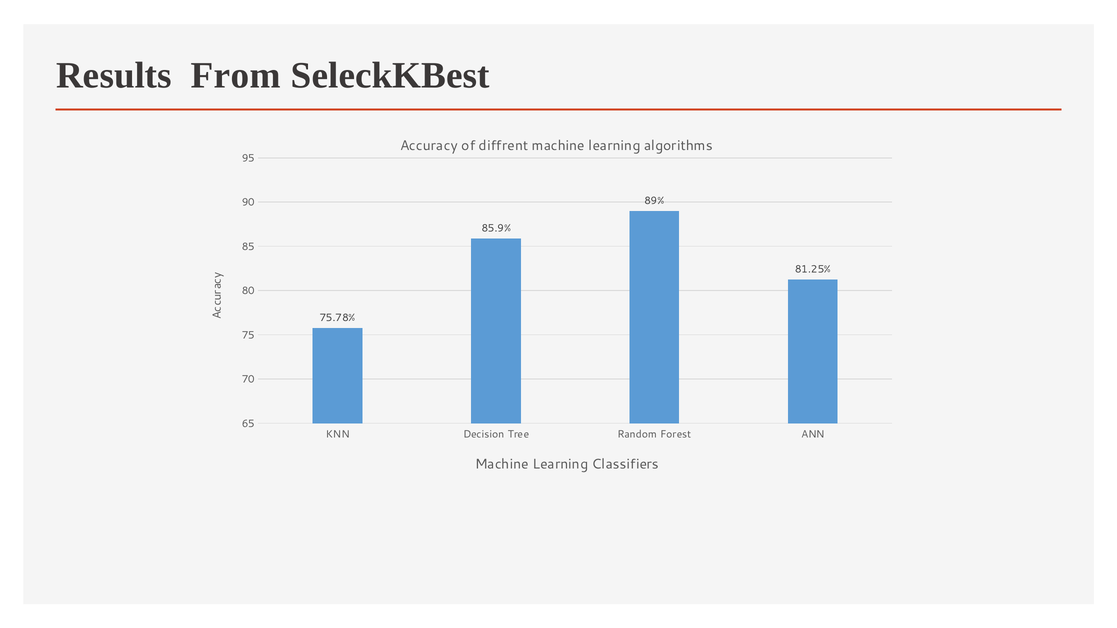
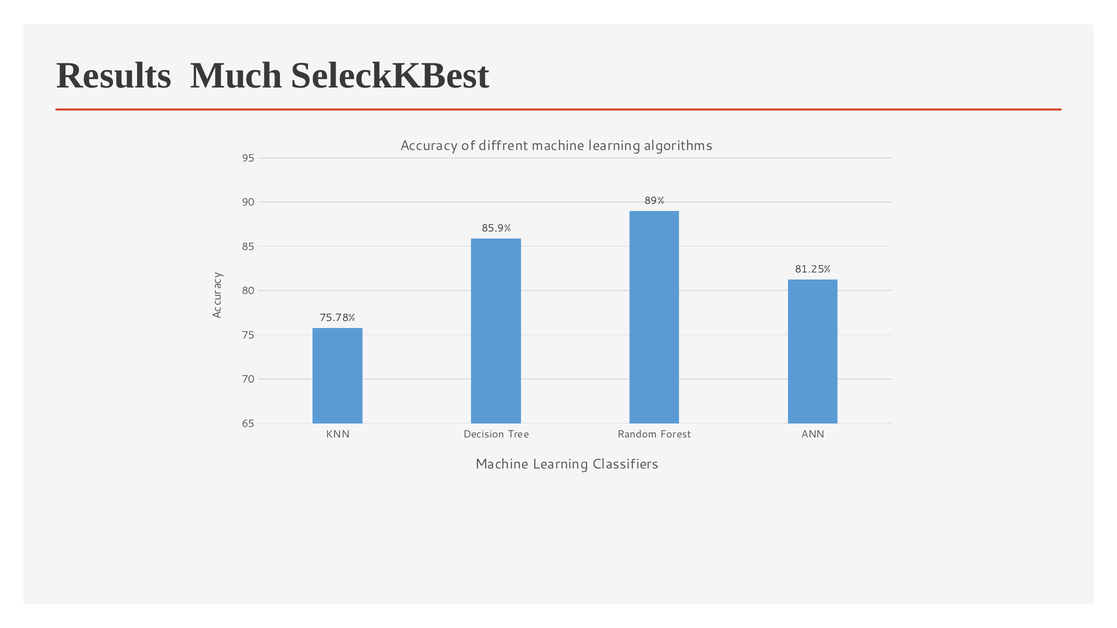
From: From -> Much
